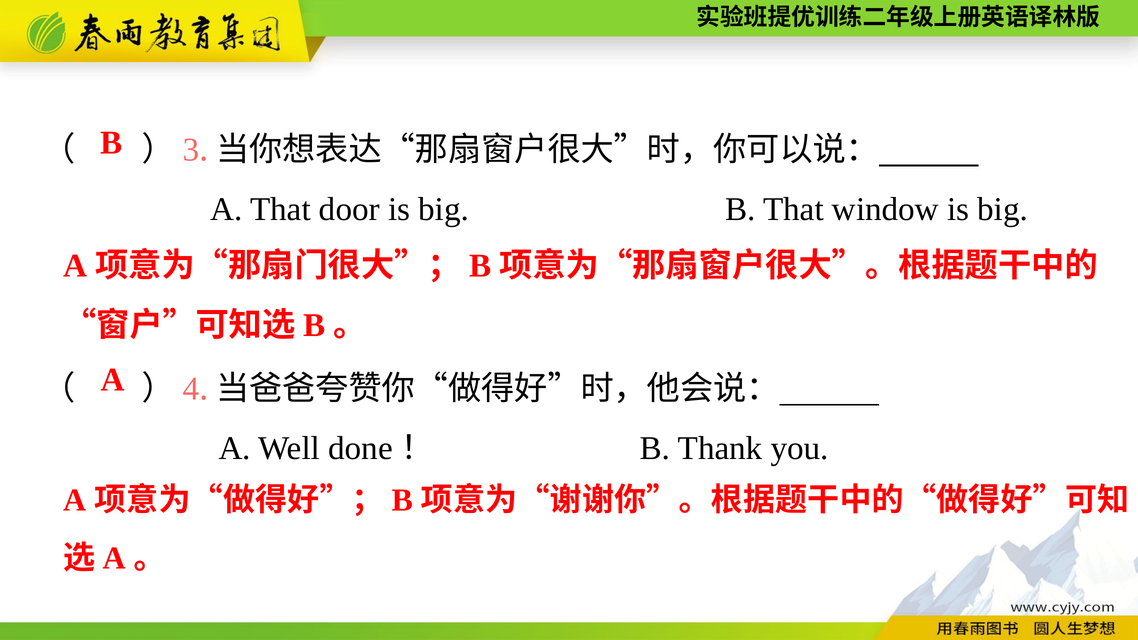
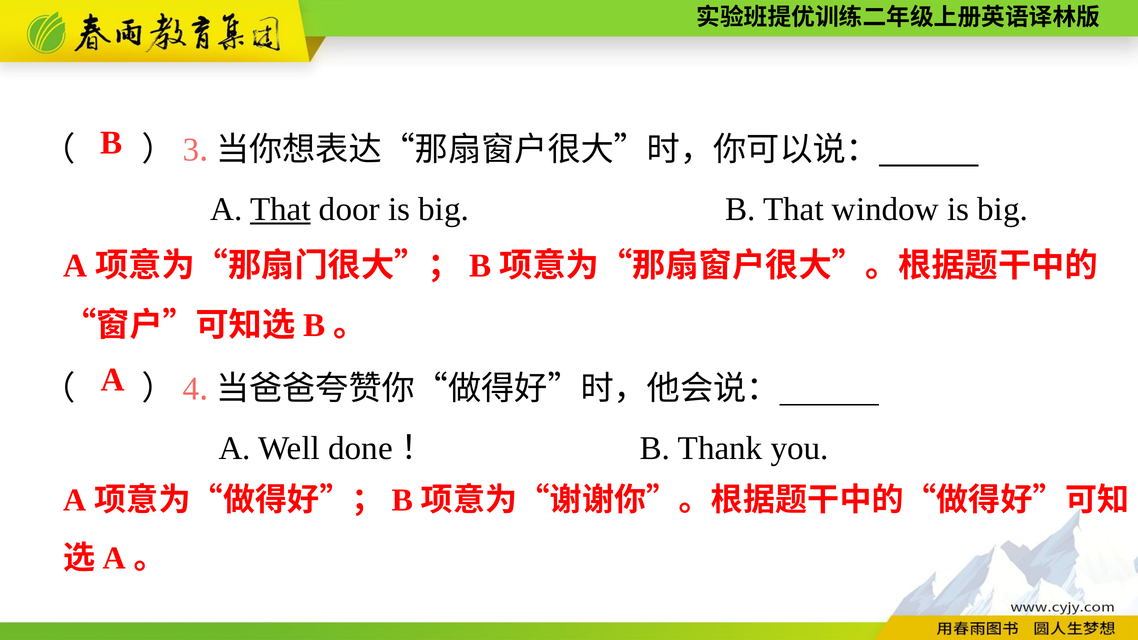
That at (280, 210) underline: none -> present
